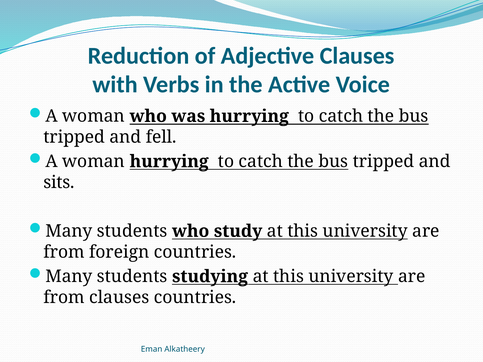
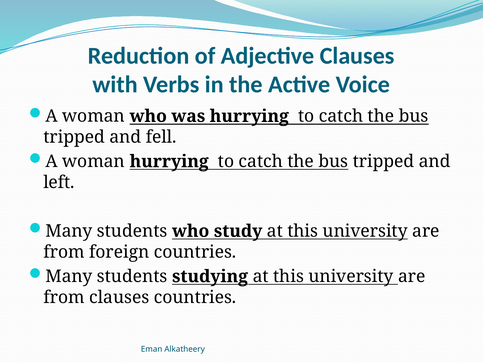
sits: sits -> left
